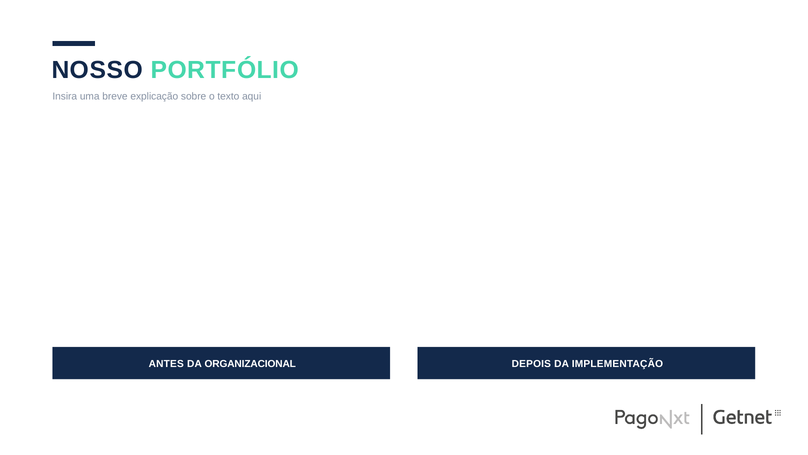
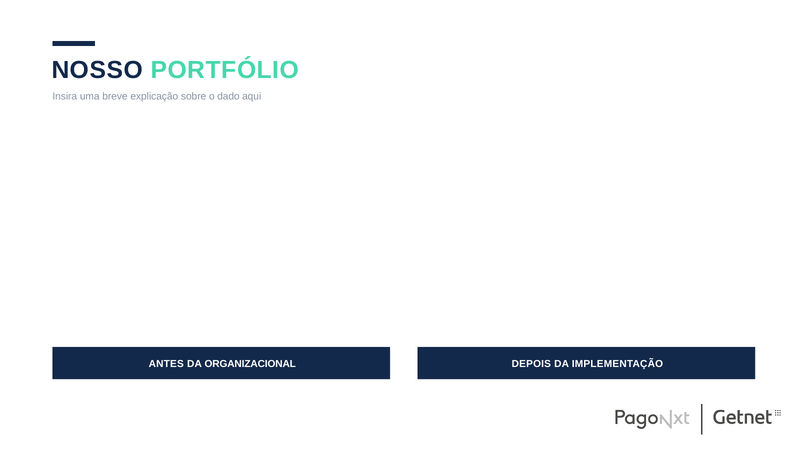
texto: texto -> dado
